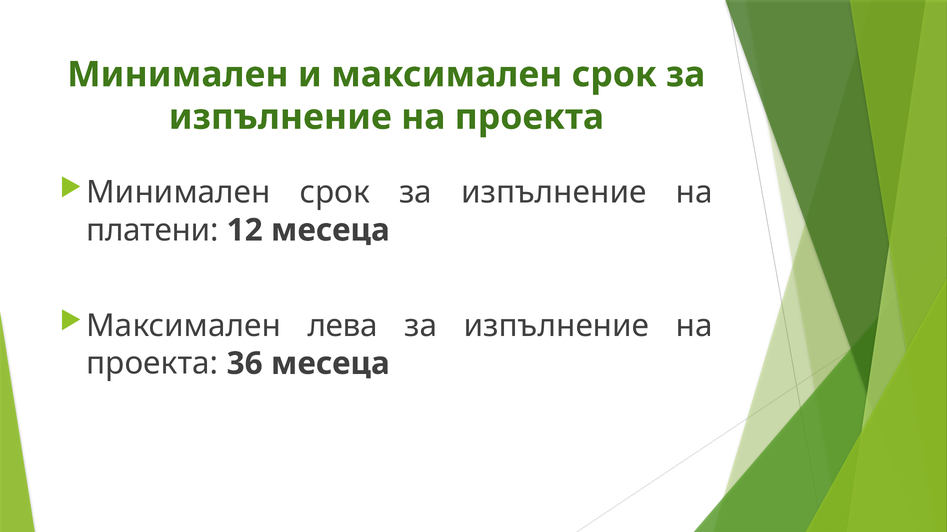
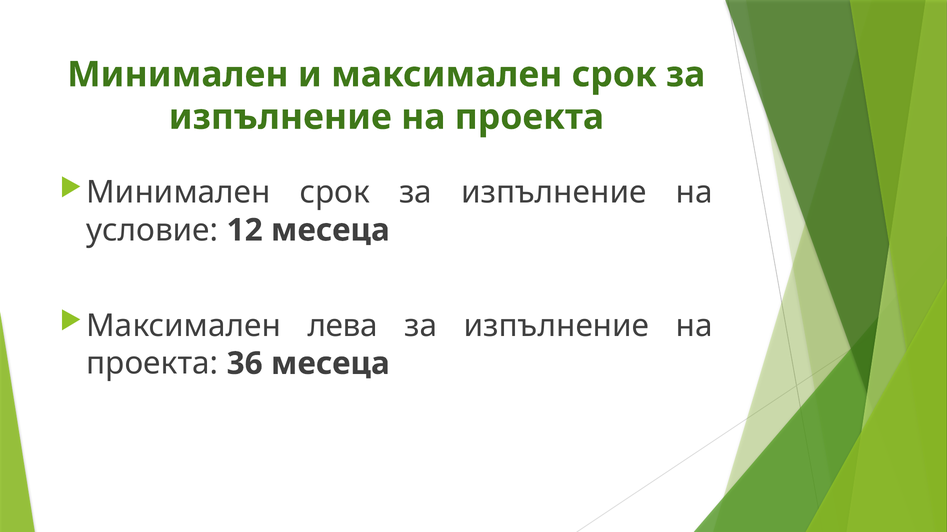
платени: платени -> условие
